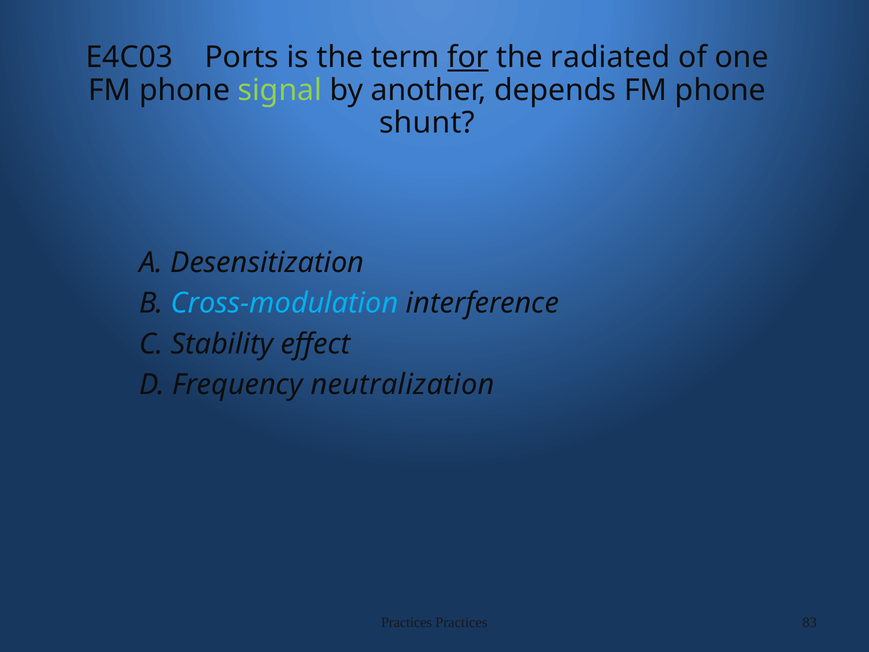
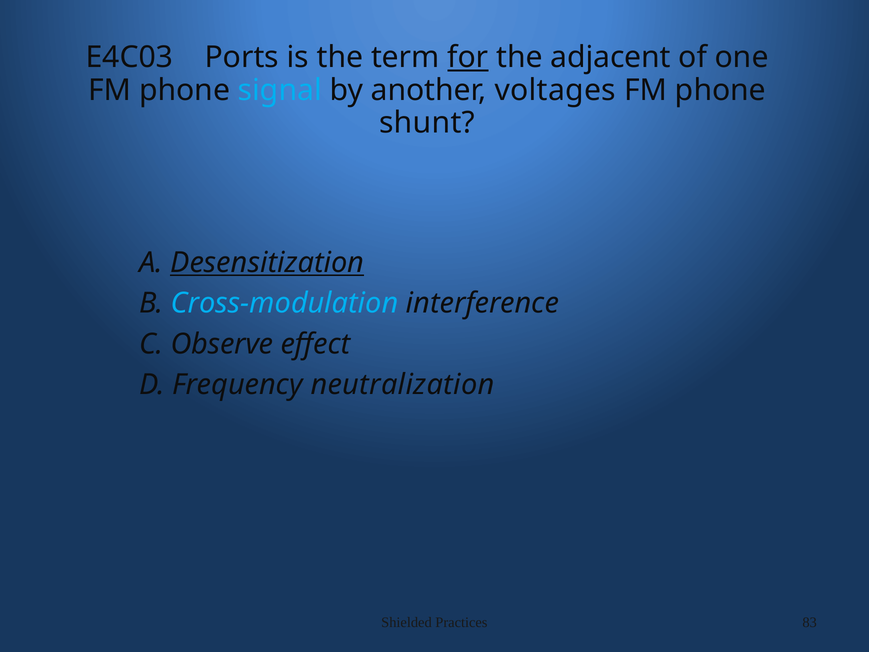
radiated: radiated -> adjacent
signal colour: light green -> light blue
depends: depends -> voltages
Desensitization underline: none -> present
Stability: Stability -> Observe
Practices at (407, 622): Practices -> Shielded
